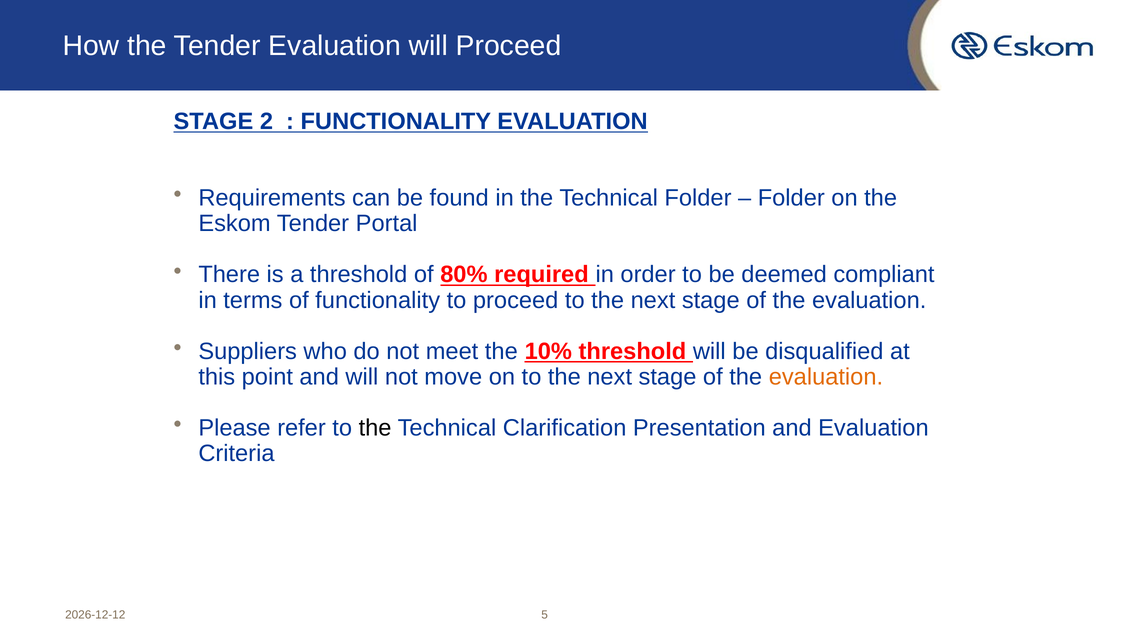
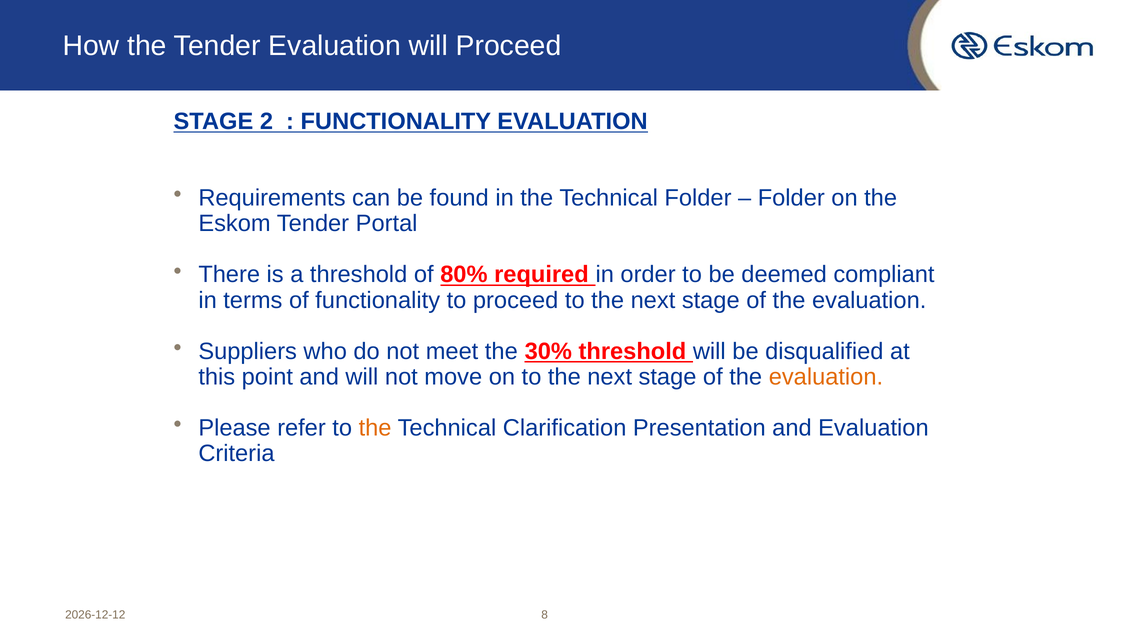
10%: 10% -> 30%
the at (375, 428) colour: black -> orange
5: 5 -> 8
